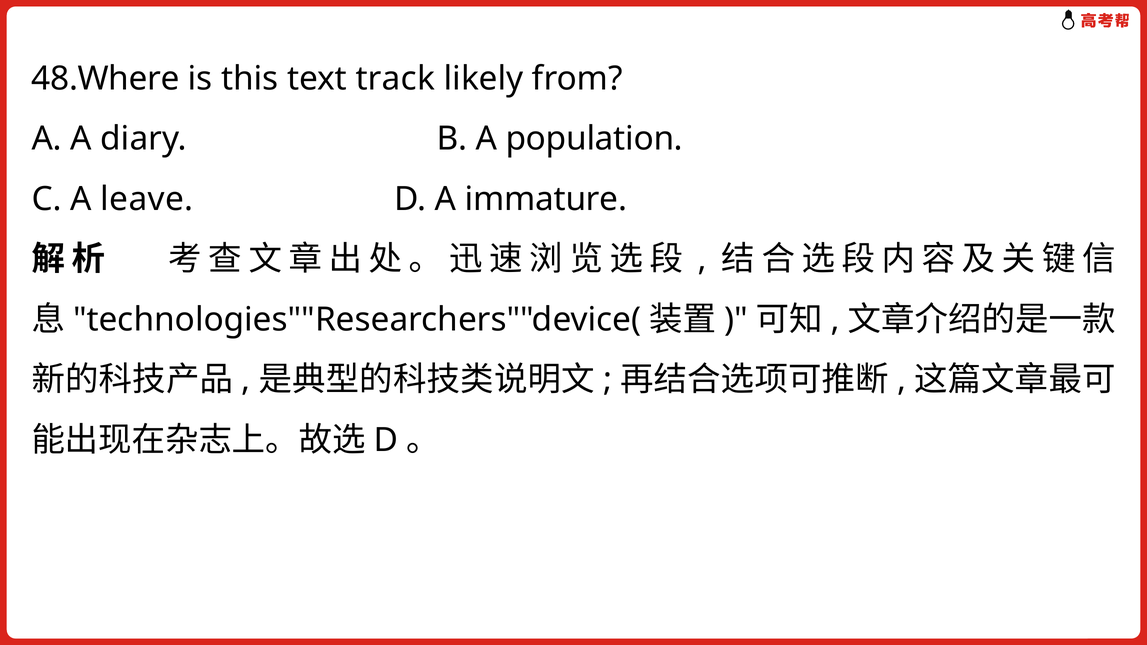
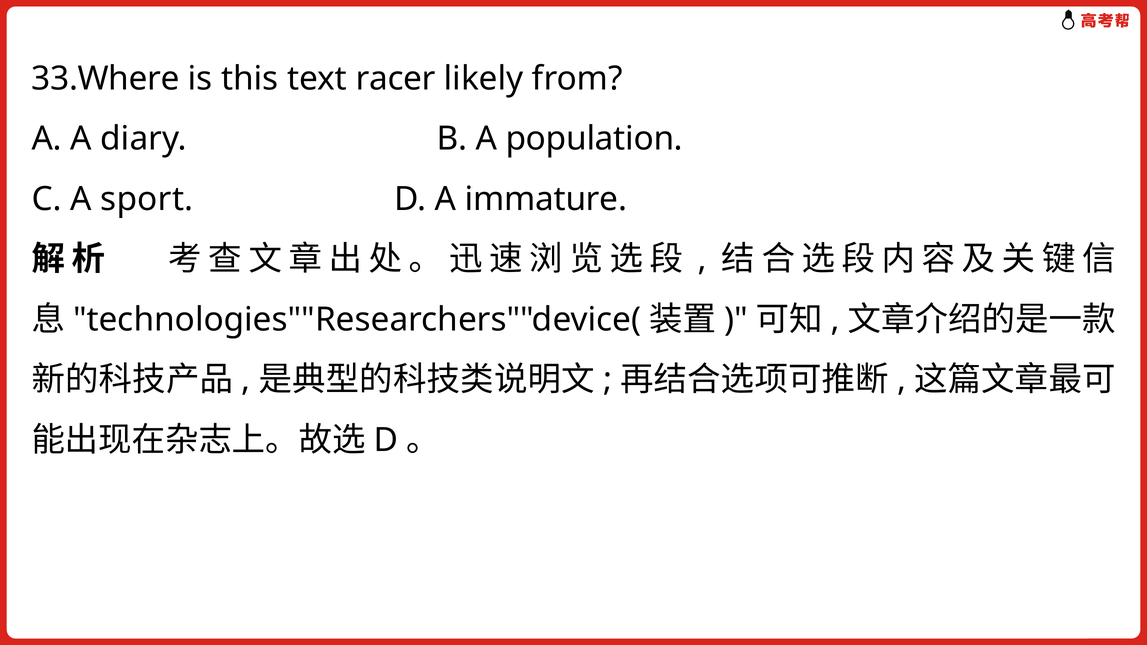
48.Where: 48.Where -> 33.Where
track: track -> racer
leave: leave -> sport
